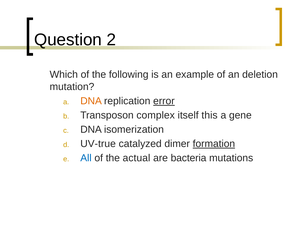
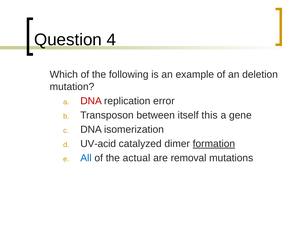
2: 2 -> 4
DNA at (91, 101) colour: orange -> red
error underline: present -> none
complex: complex -> between
UV-true: UV-true -> UV-acid
bacteria: bacteria -> removal
